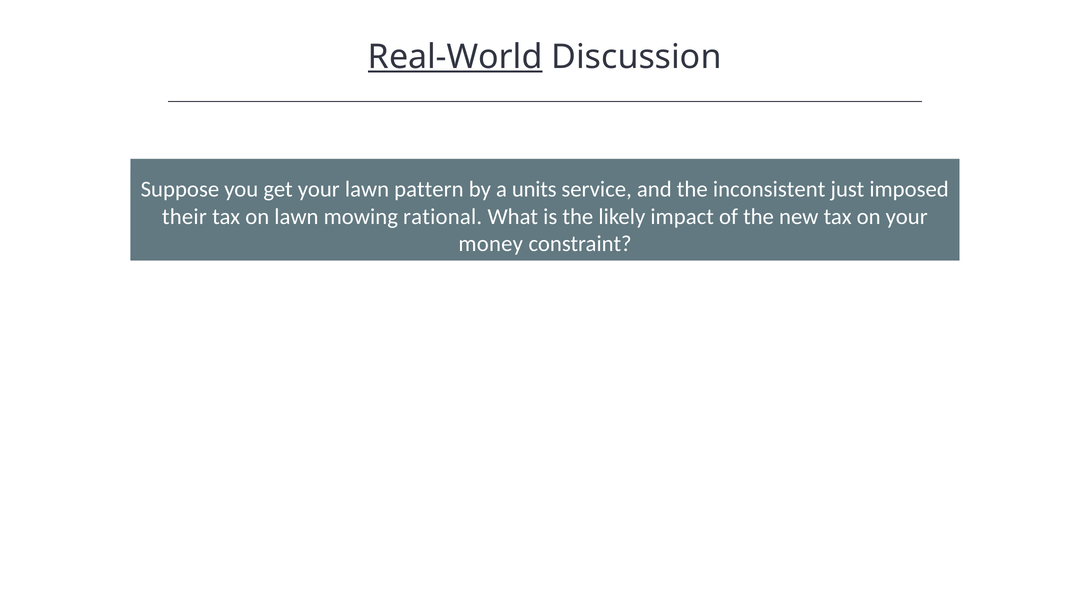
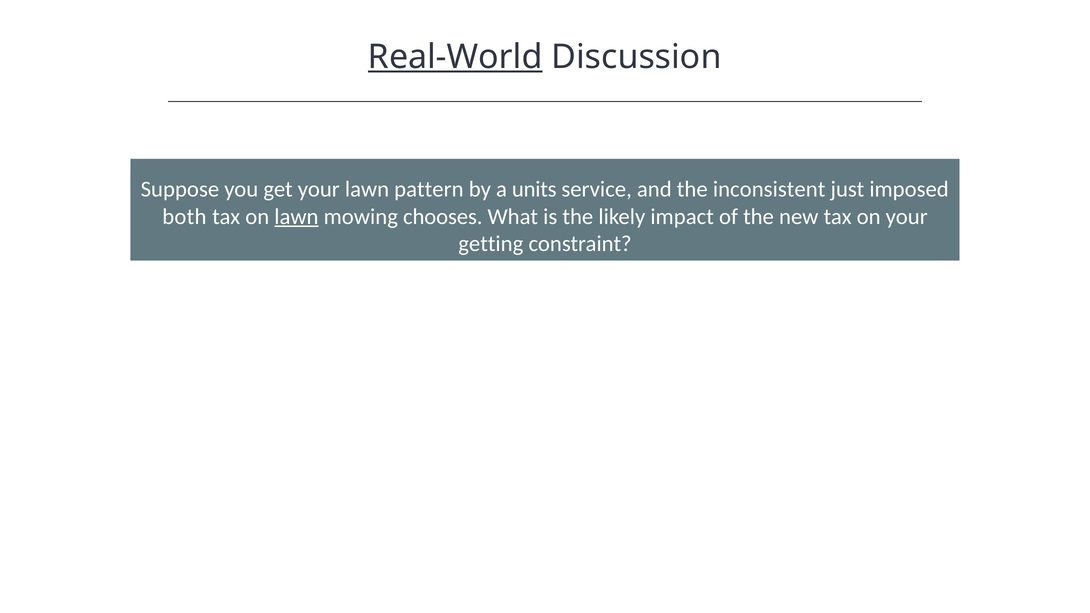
their: their -> both
lawn at (296, 217) underline: none -> present
rational: rational -> chooses
money: money -> getting
